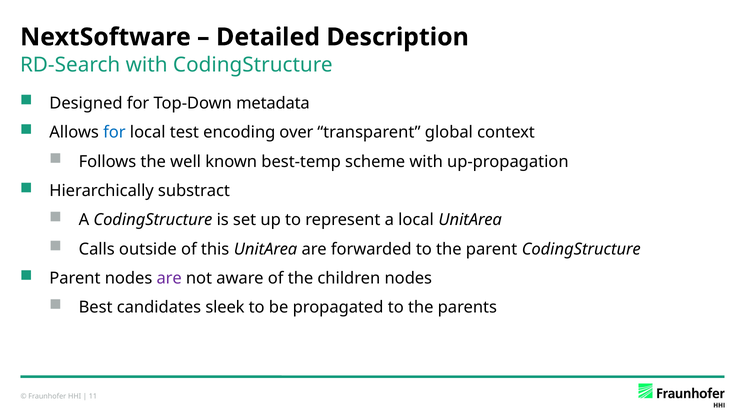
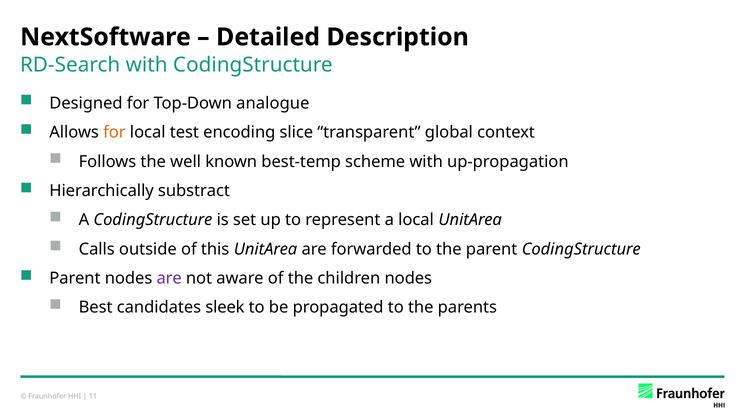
metadata: metadata -> analogue
for at (114, 132) colour: blue -> orange
over: over -> slice
